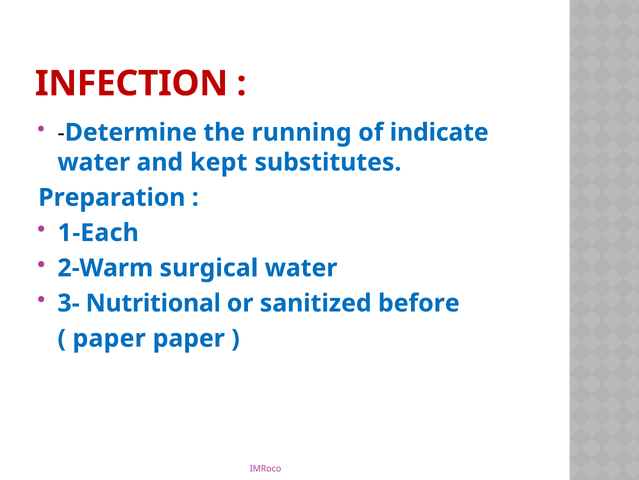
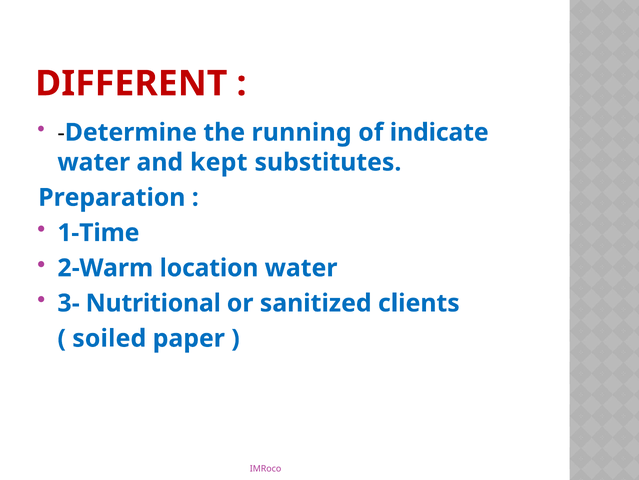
INFECTION: INFECTION -> DIFFERENT
1-Each: 1-Each -> 1-Time
surgical: surgical -> location
before: before -> clients
paper at (109, 338): paper -> soiled
